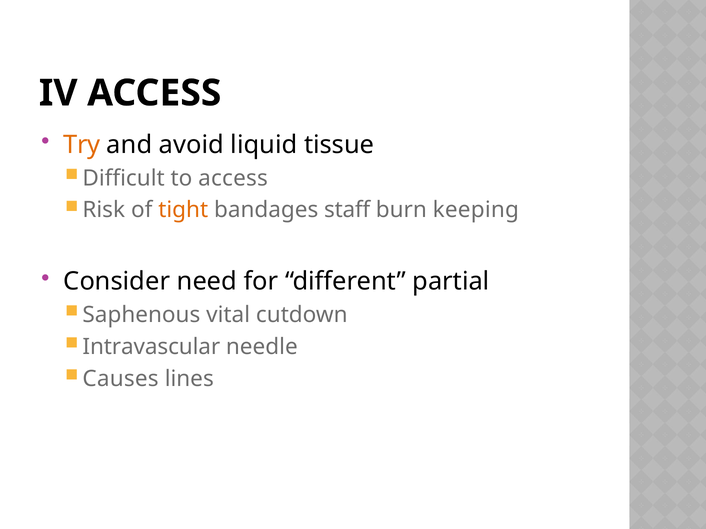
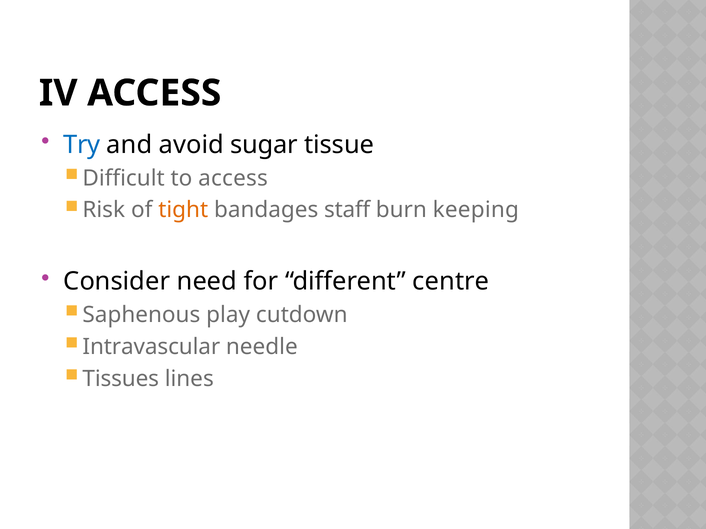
Try colour: orange -> blue
liquid: liquid -> sugar
partial: partial -> centre
vital: vital -> play
Causes: Causes -> Tissues
